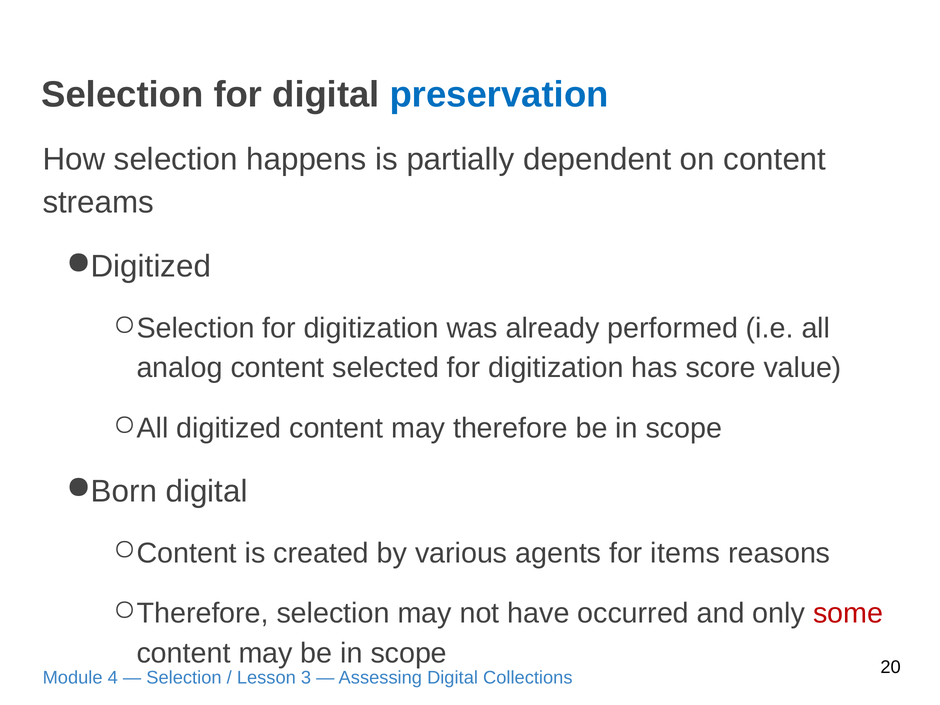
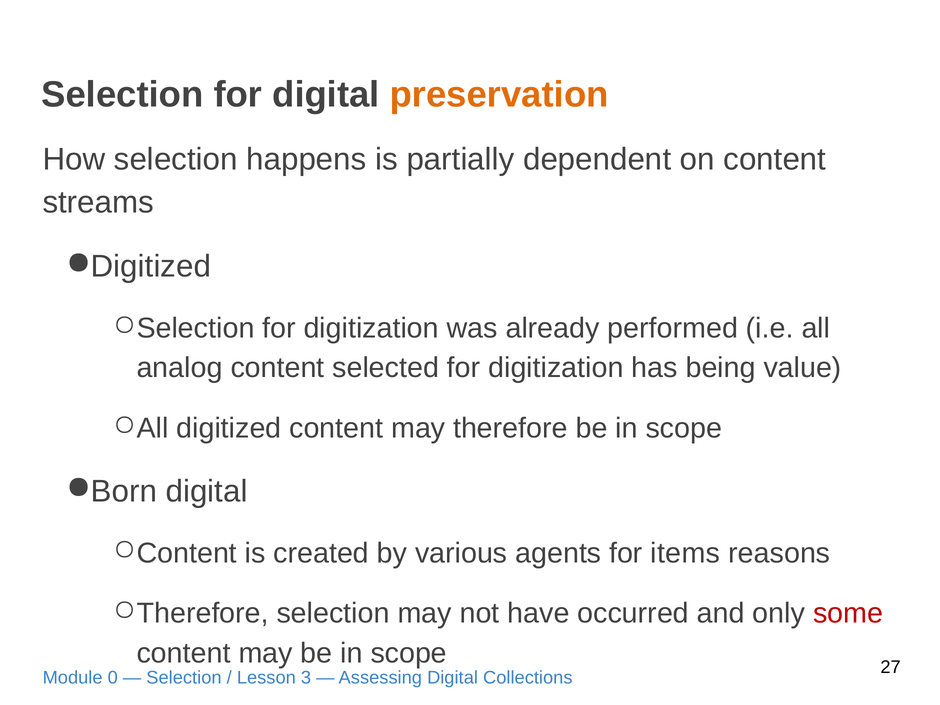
preservation colour: blue -> orange
score: score -> being
20: 20 -> 27
4: 4 -> 0
